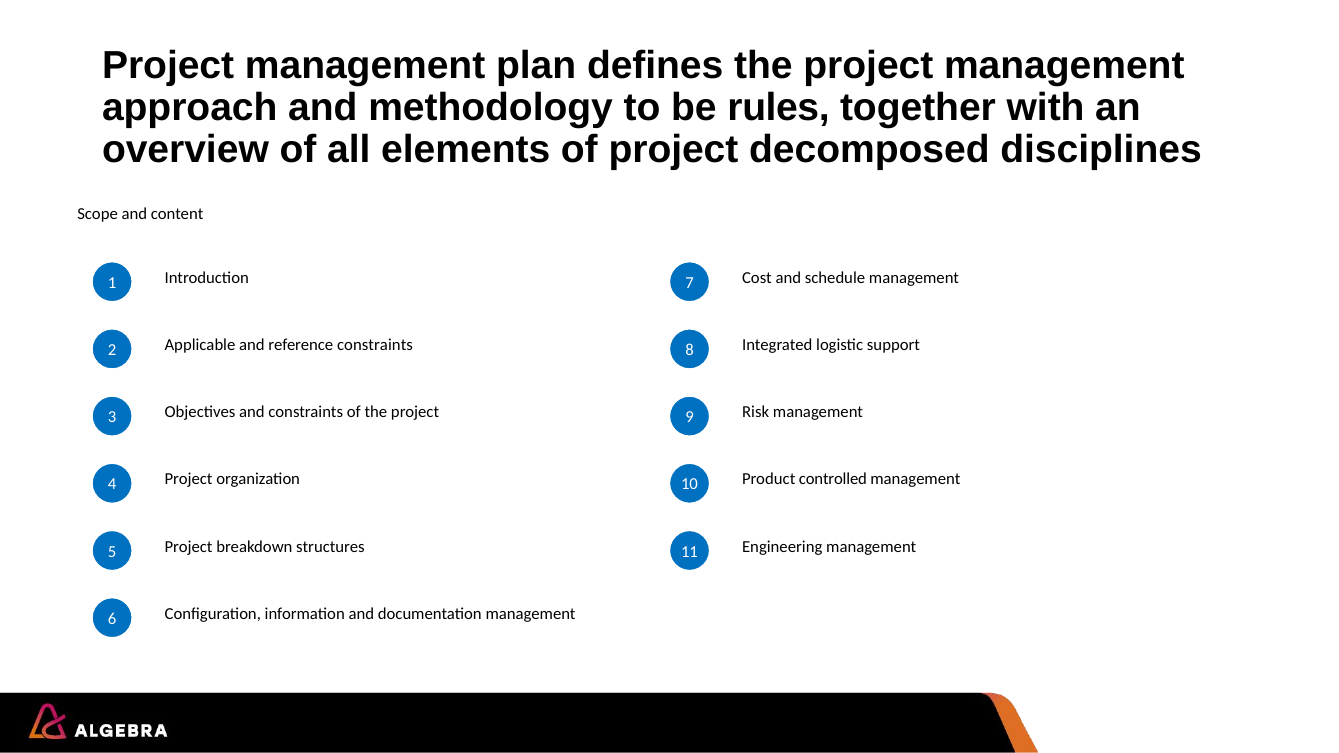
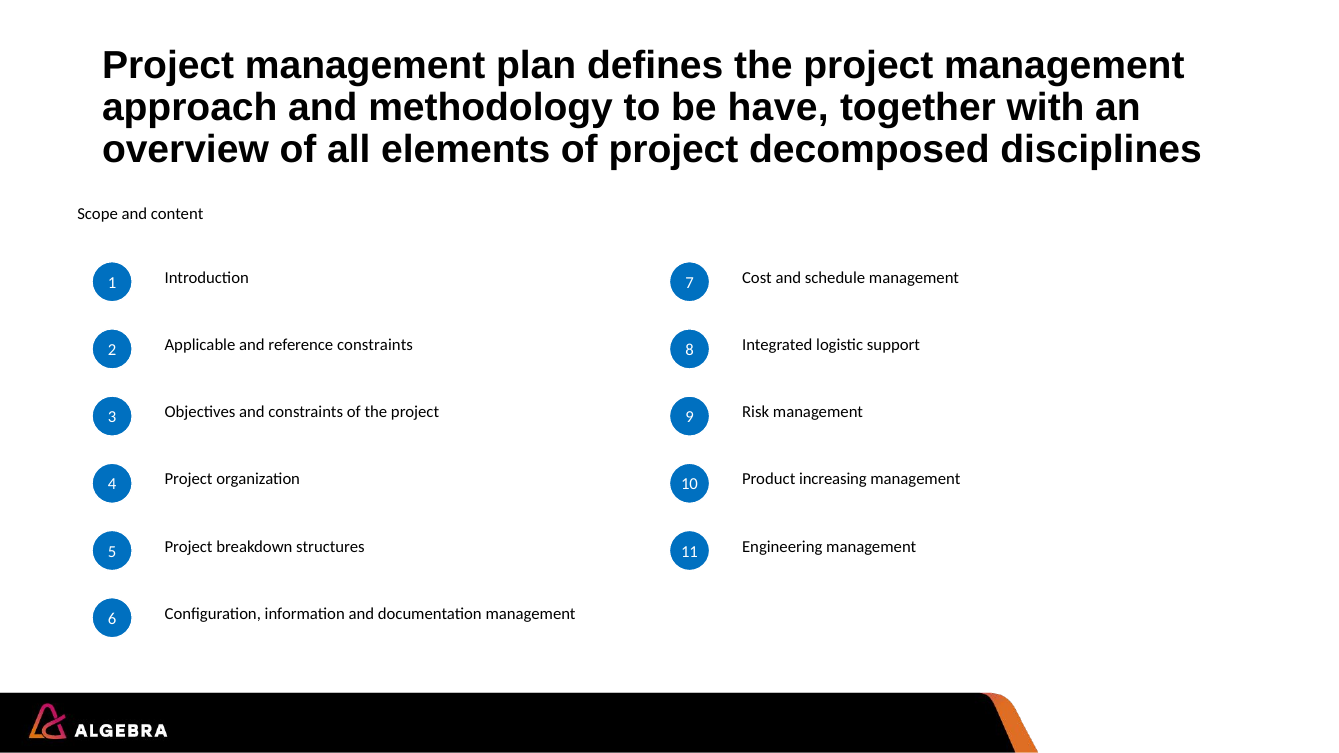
rules: rules -> have
controlled: controlled -> increasing
